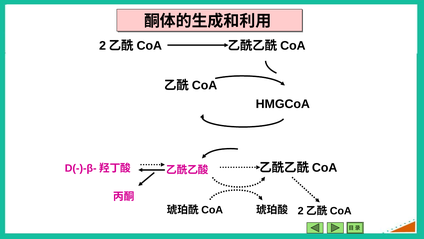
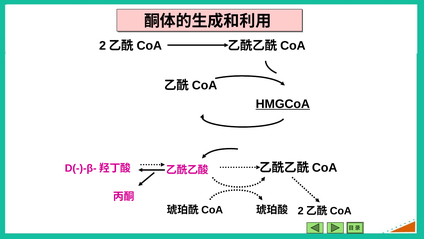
HMGCoA underline: none -> present
